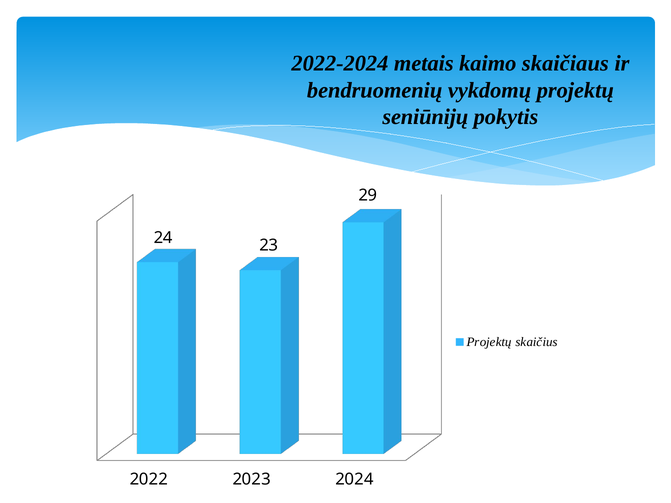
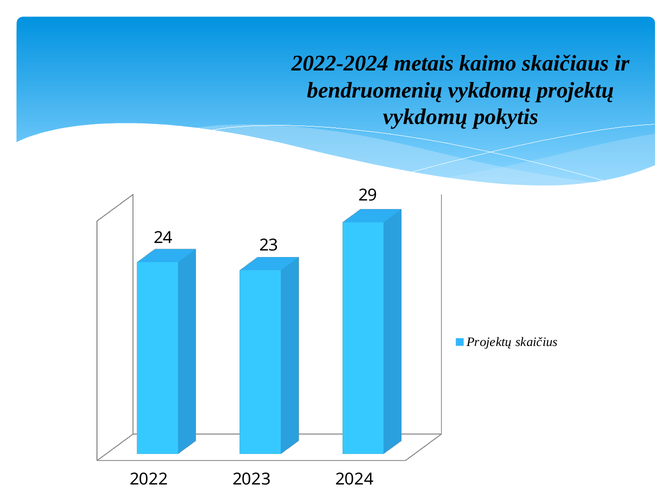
seniūnijų at (425, 117): seniūnijų -> vykdomų
